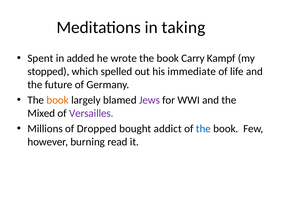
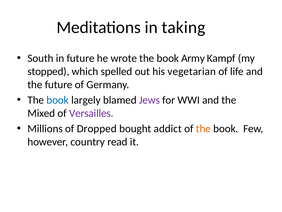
Spent: Spent -> South
in added: added -> future
Carry: Carry -> Army
immediate: immediate -> vegetarian
book at (58, 100) colour: orange -> blue
the at (203, 128) colour: blue -> orange
burning: burning -> country
